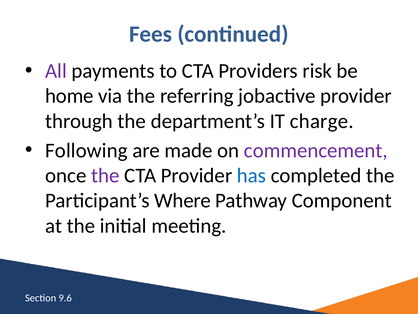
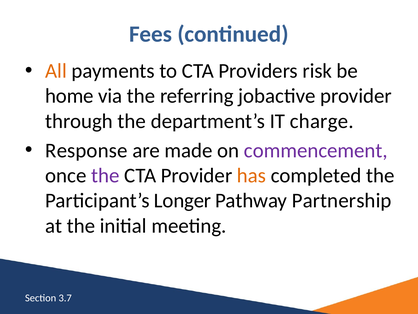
All colour: purple -> orange
Following: Following -> Response
has colour: blue -> orange
Where: Where -> Longer
Component: Component -> Partnership
9.6: 9.6 -> 3.7
